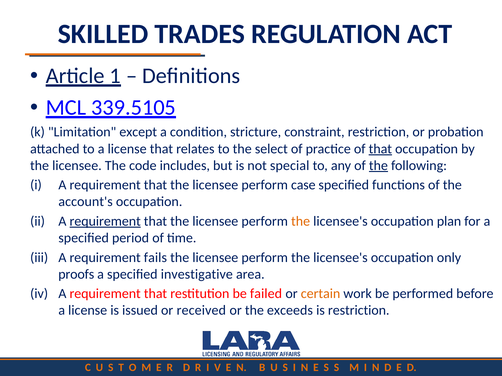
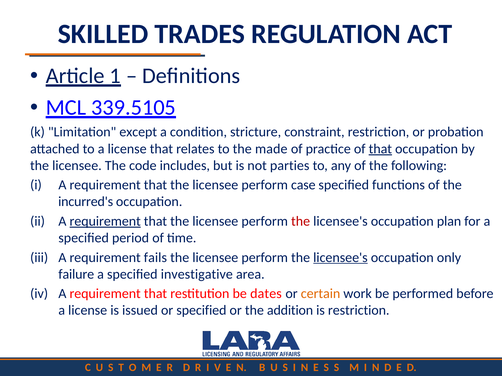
select: select -> made
special: special -> parties
the at (378, 166) underline: present -> none
account's: account's -> incurred's
the at (301, 221) colour: orange -> red
licensee's at (340, 258) underline: none -> present
proofs: proofs -> failure
failed: failed -> dates
or received: received -> specified
exceeds: exceeds -> addition
